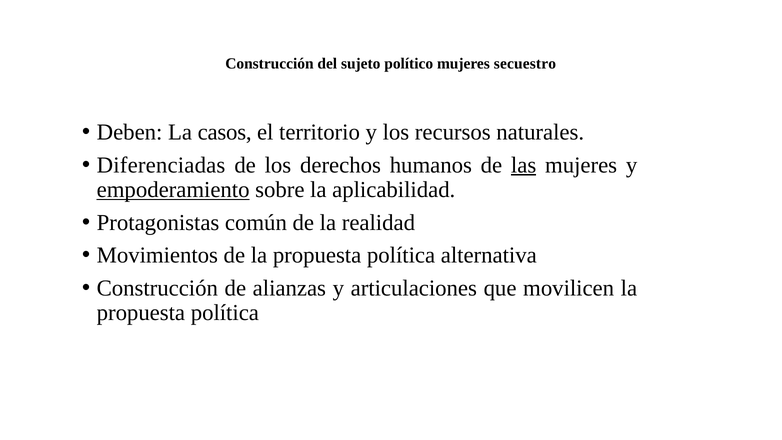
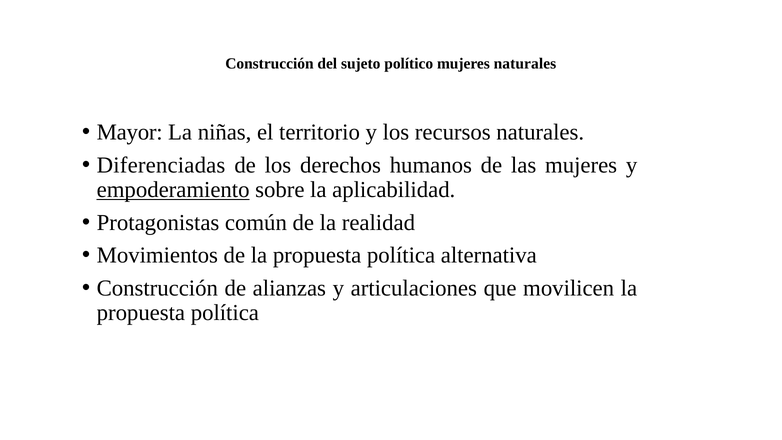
mujeres secuestro: secuestro -> naturales
Deben: Deben -> Mayor
casos: casos -> niñas
las underline: present -> none
